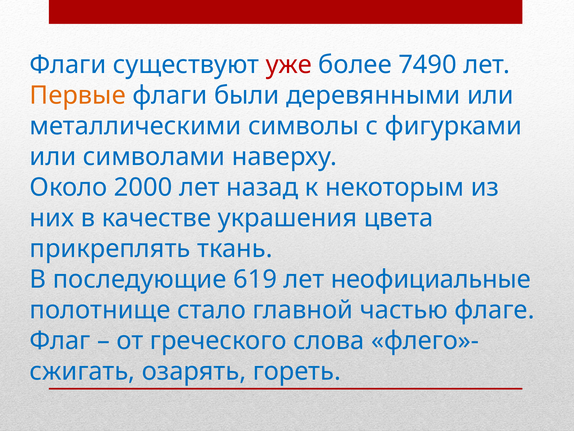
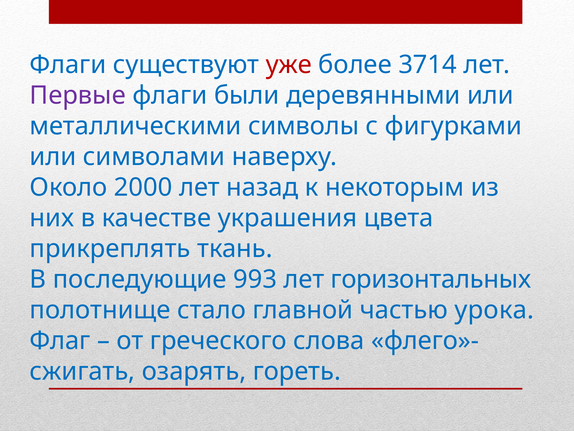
7490: 7490 -> 3714
Первые colour: orange -> purple
619: 619 -> 993
неофициальные: неофициальные -> горизонтальных
флаге: флаге -> урока
